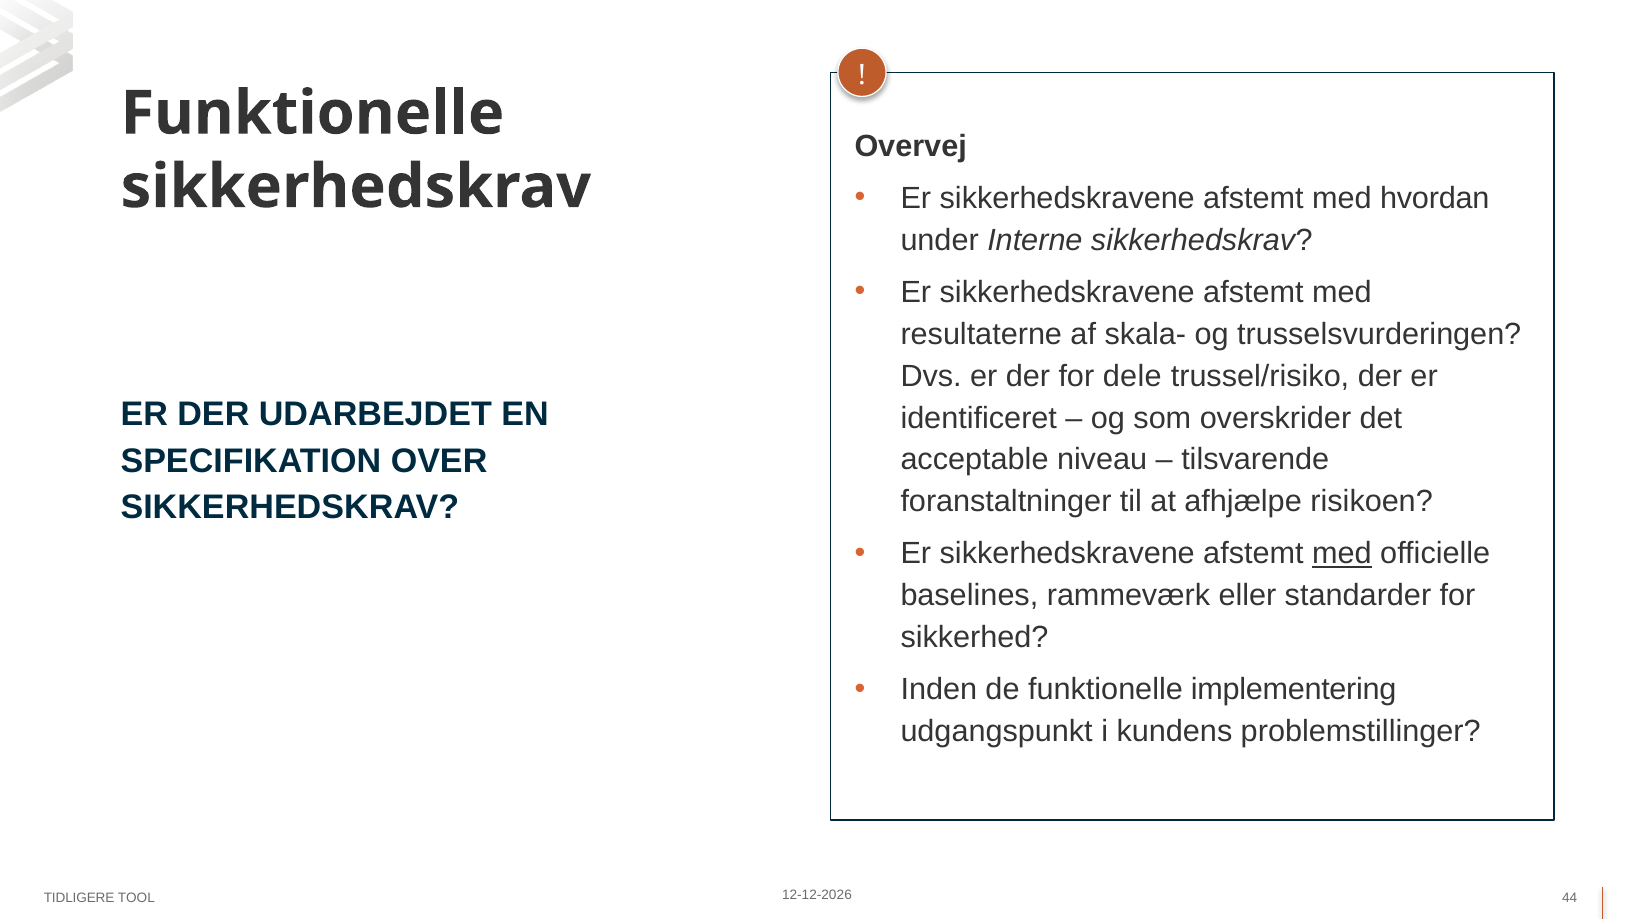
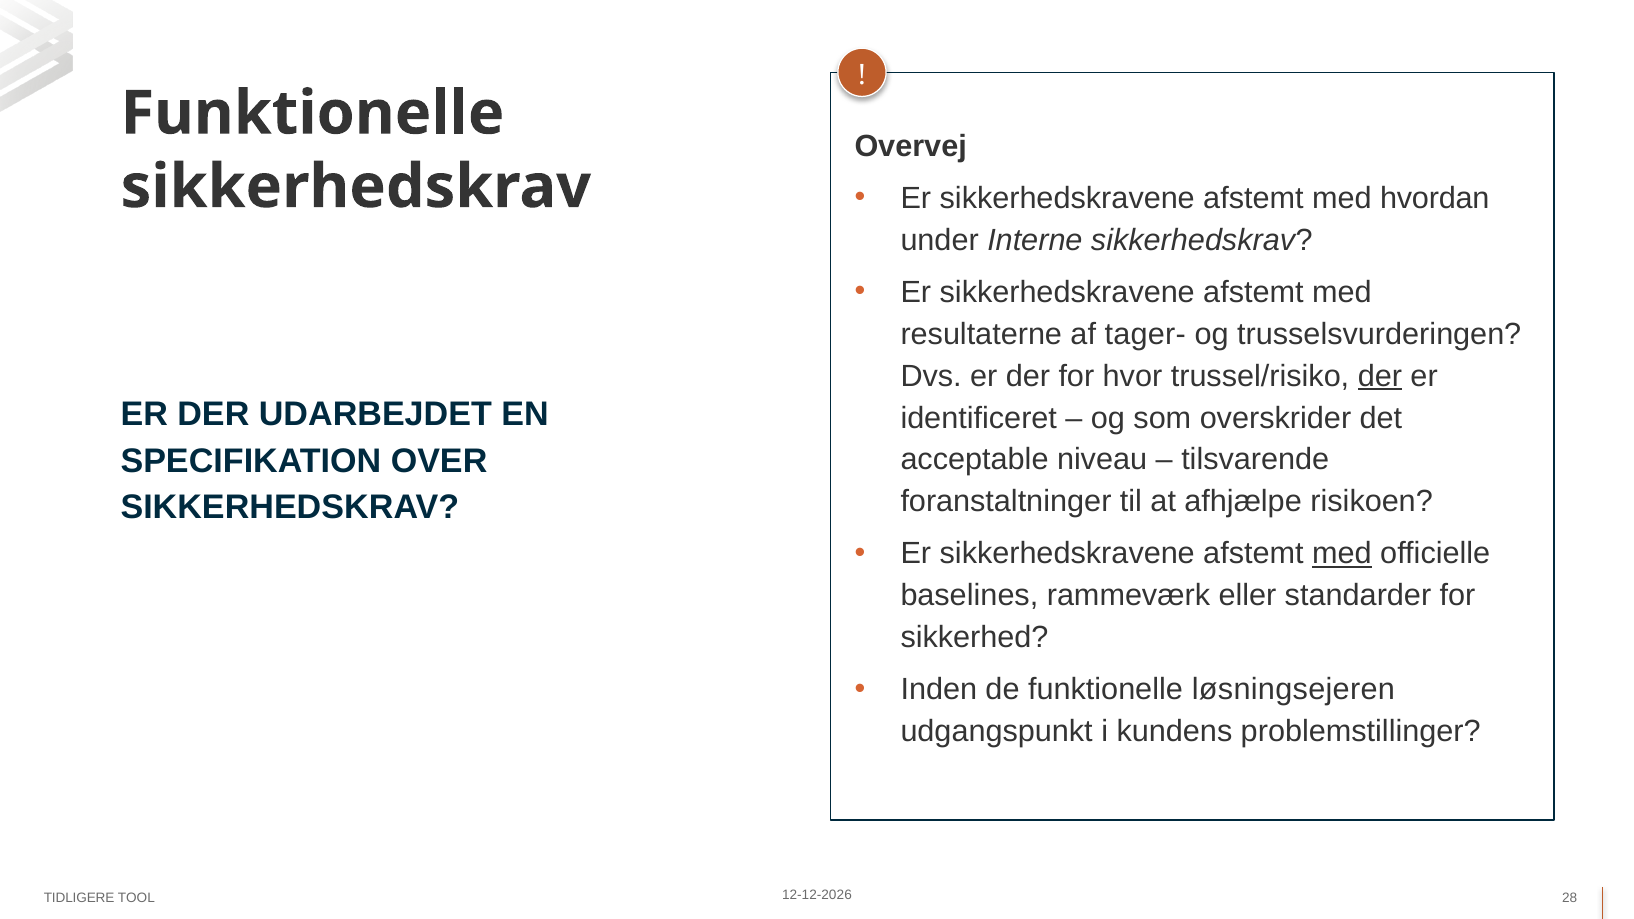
skala-: skala- -> tager-
dele: dele -> hvor
der at (1380, 376) underline: none -> present
implementering: implementering -> løsningsejeren
44: 44 -> 28
